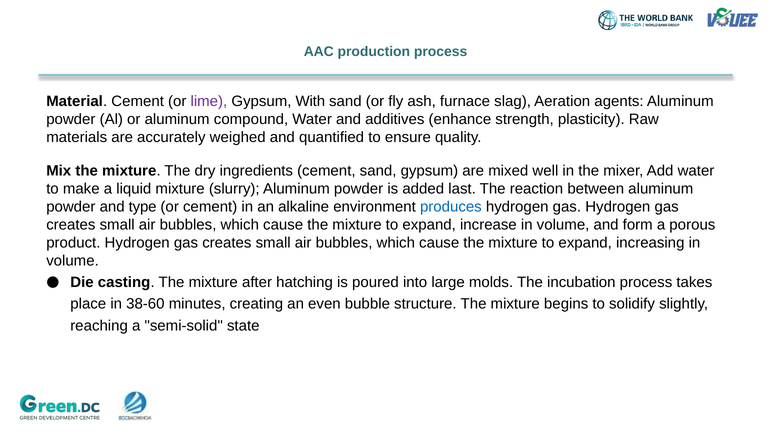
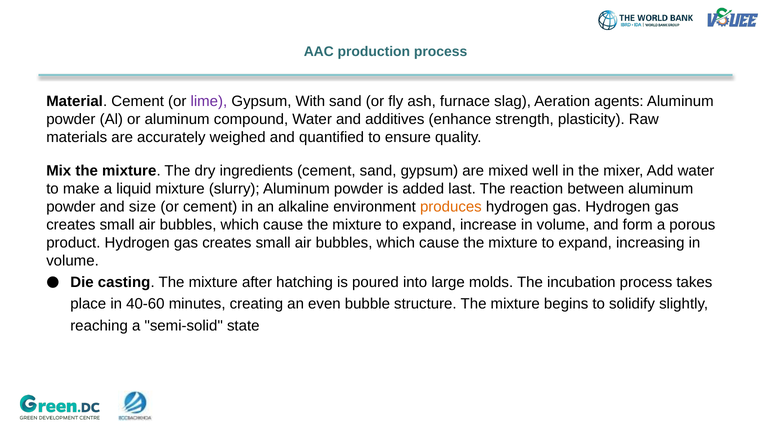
type: type -> size
produces colour: blue -> orange
38-60: 38-60 -> 40-60
